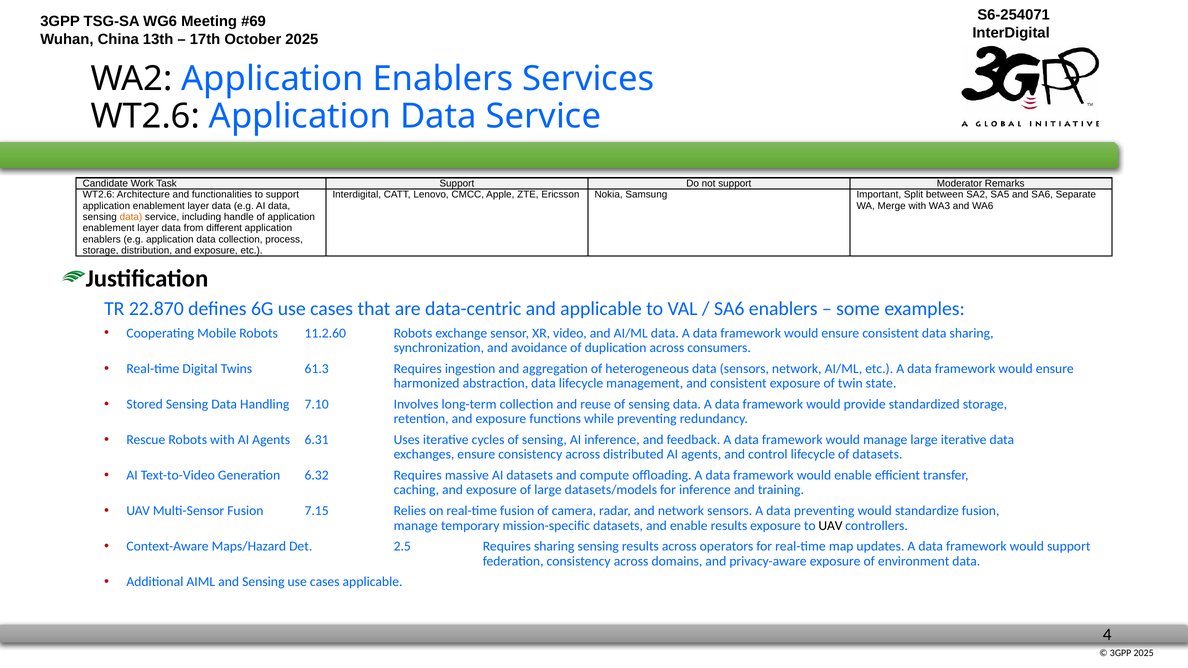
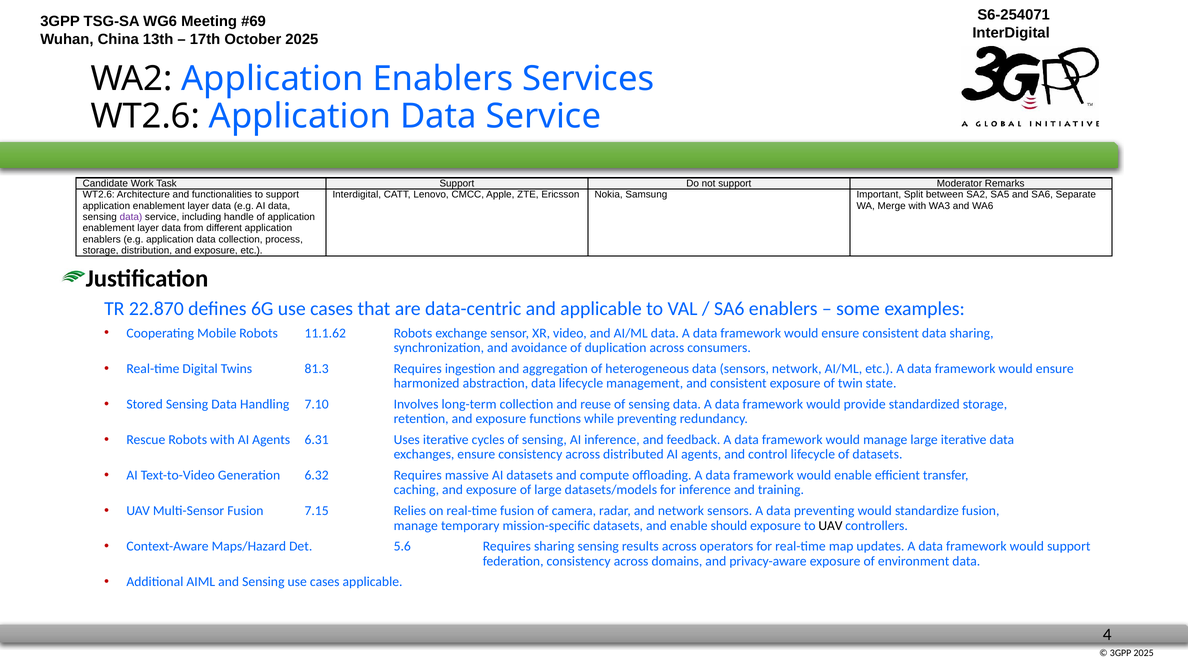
data at (131, 217) colour: orange -> purple
11.2.60: 11.2.60 -> 11.1.62
61.3: 61.3 -> 81.3
enable results: results -> should
2.5: 2.5 -> 5.6
